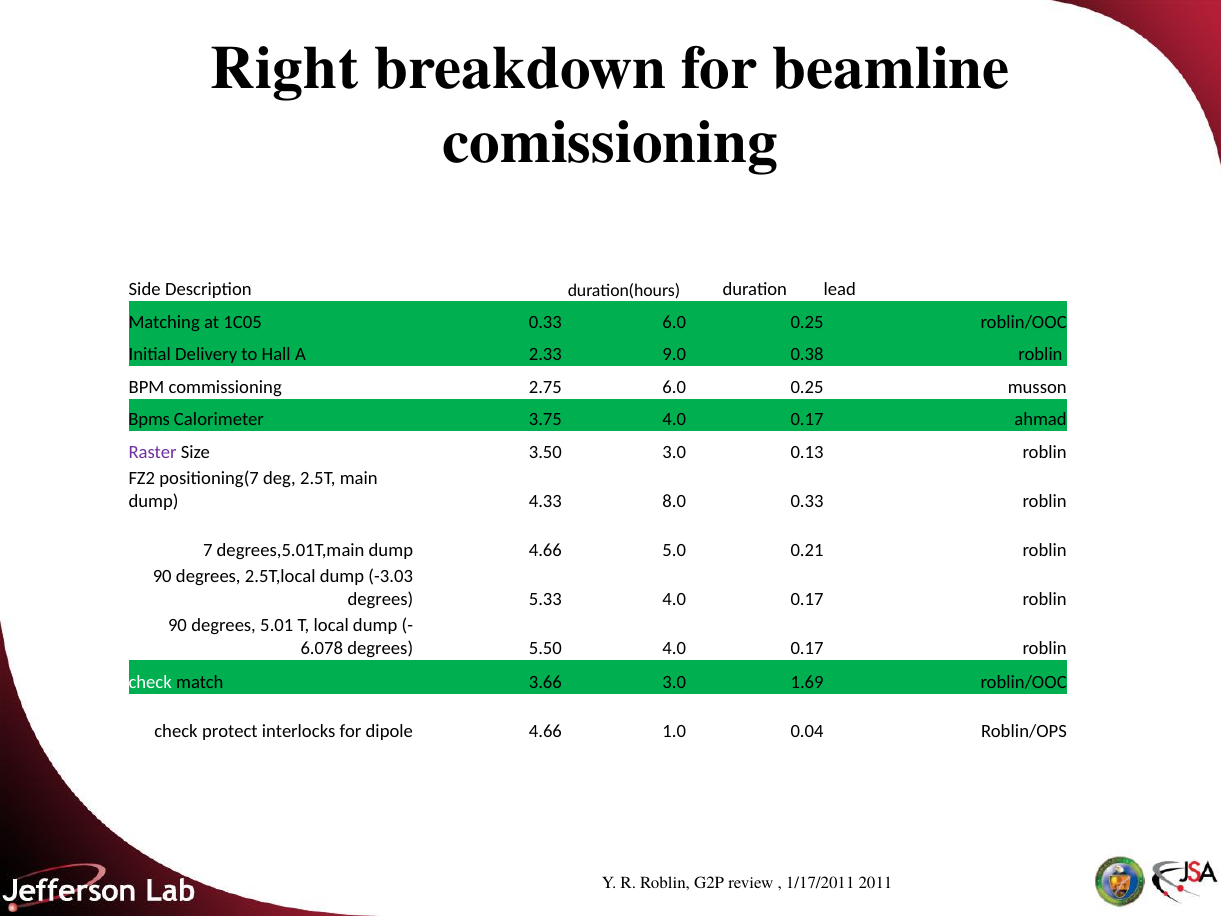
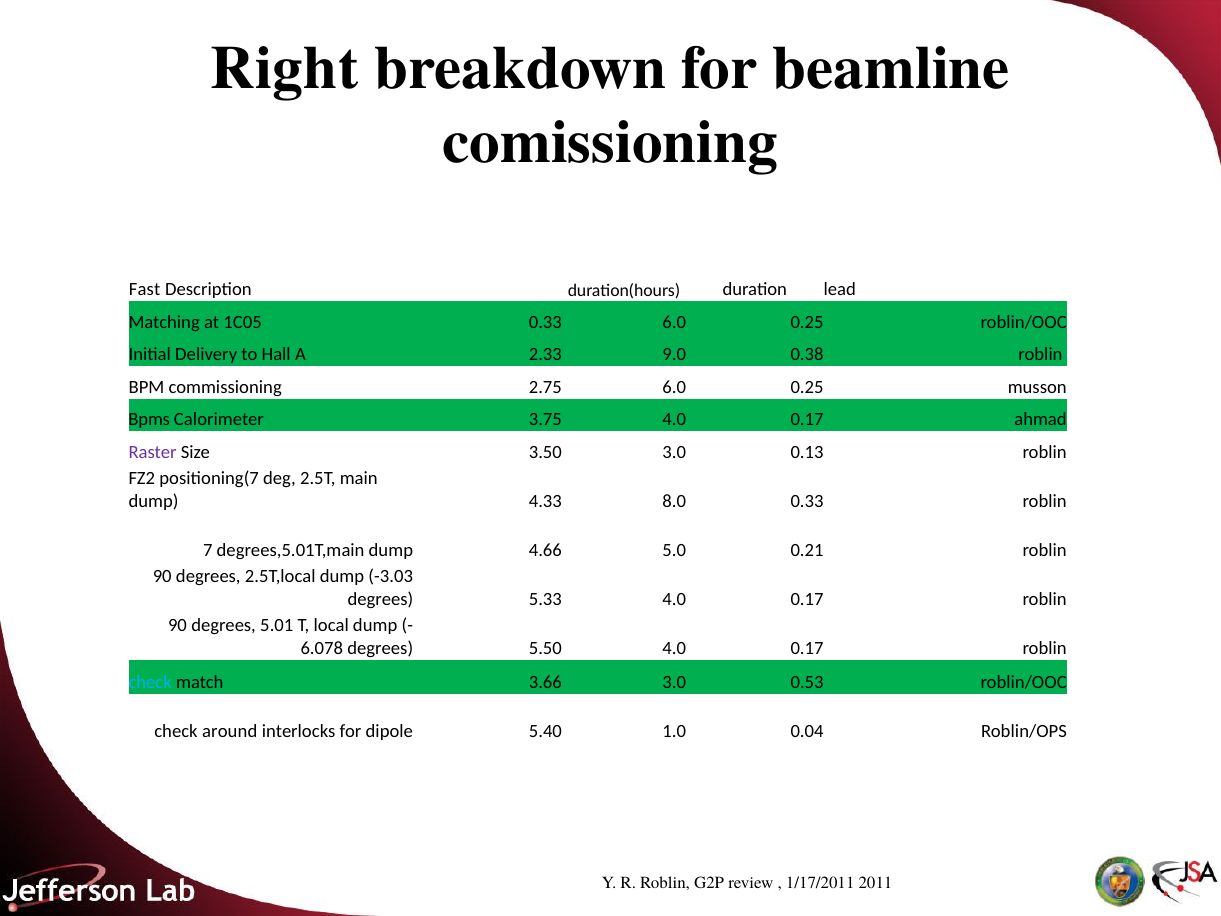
Side: Side -> Fast
check at (150, 682) colour: white -> light blue
1.69: 1.69 -> 0.53
protect: protect -> around
dipole 4.66: 4.66 -> 5.40
